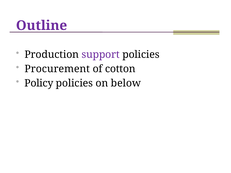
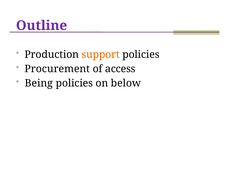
support colour: purple -> orange
cotton: cotton -> access
Policy: Policy -> Being
